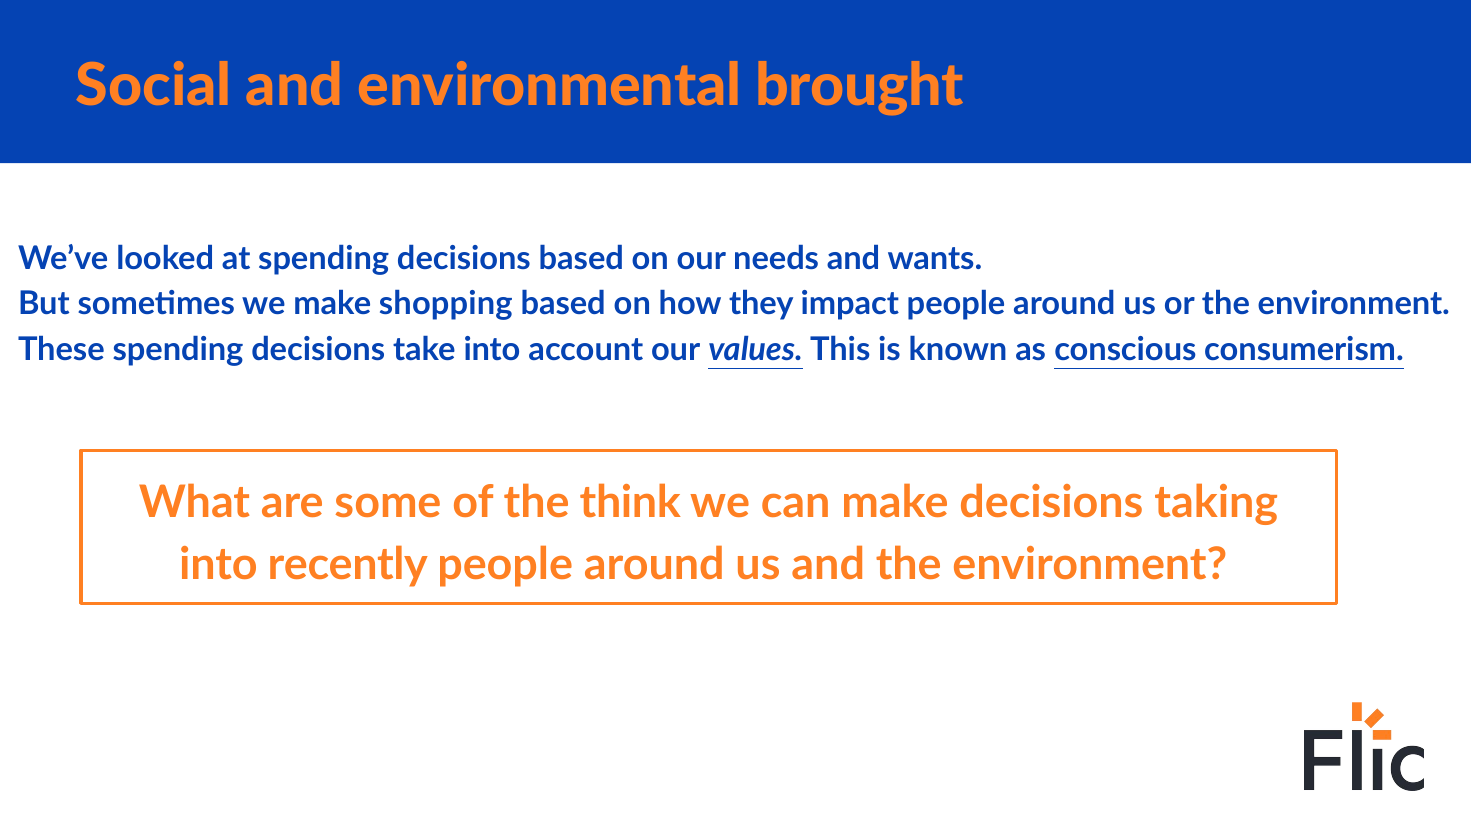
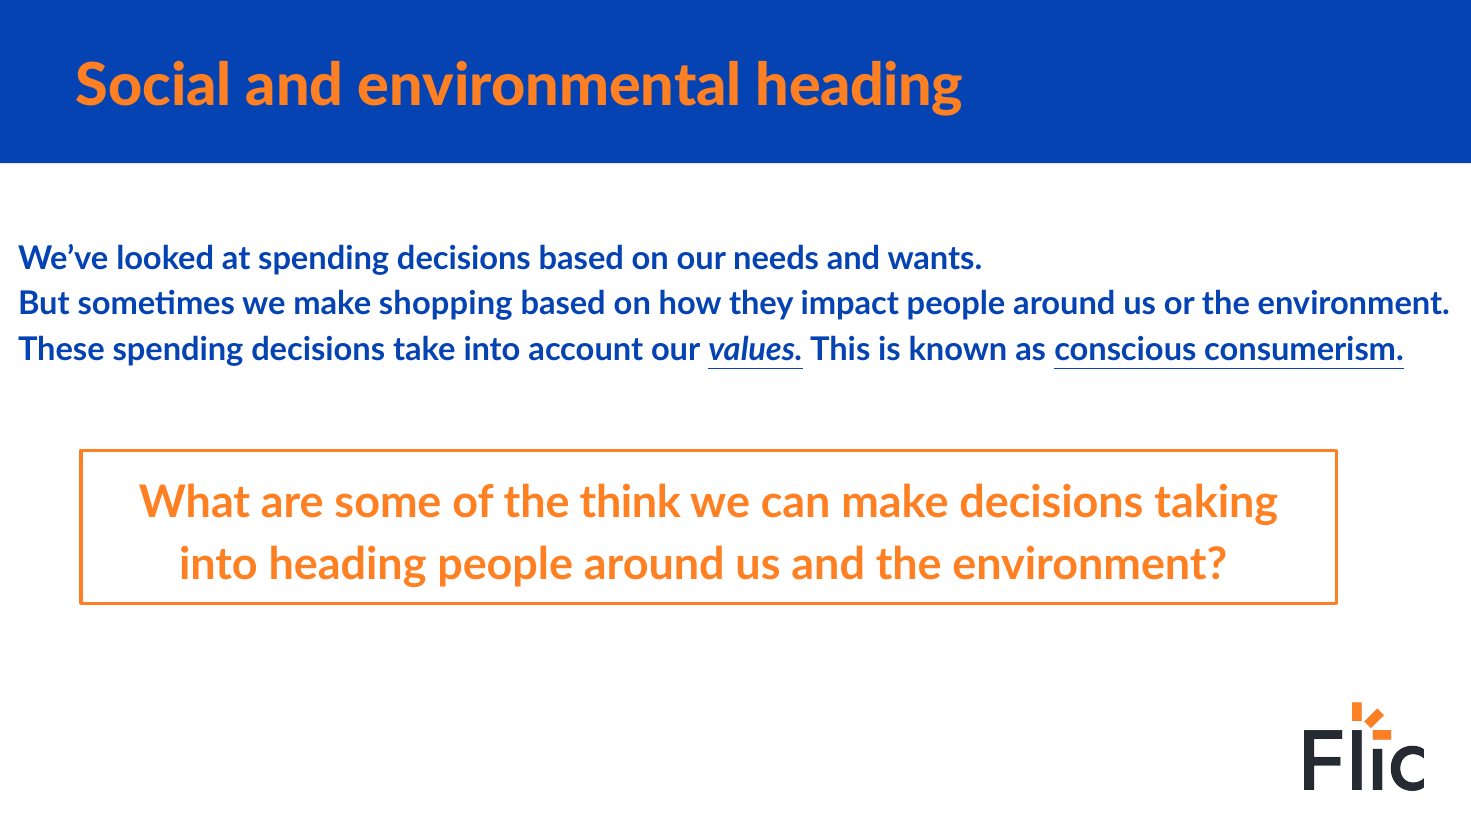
environmental brought: brought -> heading
into recently: recently -> heading
